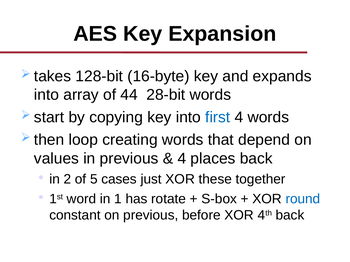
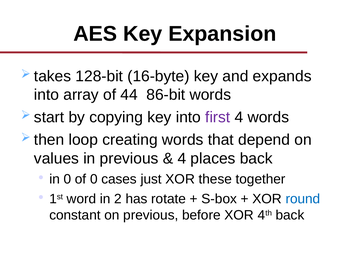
28-bit: 28-bit -> 86-bit
first colour: blue -> purple
in 2: 2 -> 0
of 5: 5 -> 0
1: 1 -> 2
